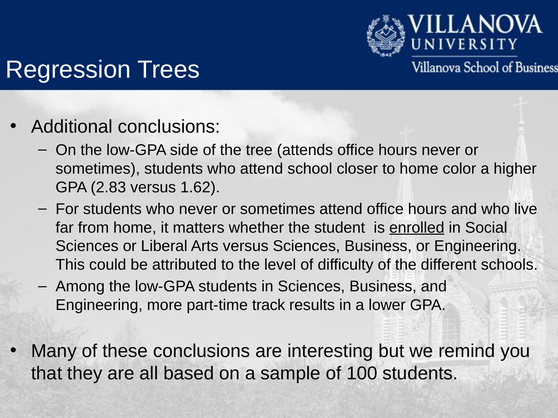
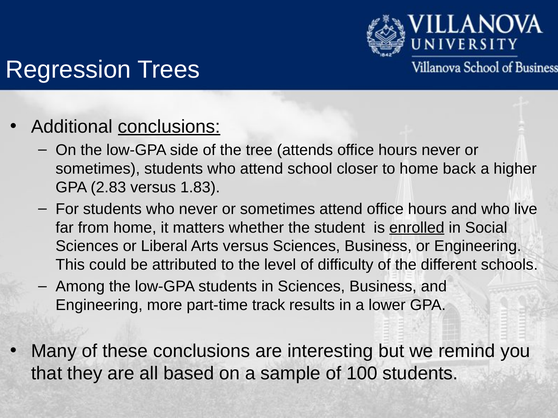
conclusions at (169, 127) underline: none -> present
color: color -> back
1.62: 1.62 -> 1.83
